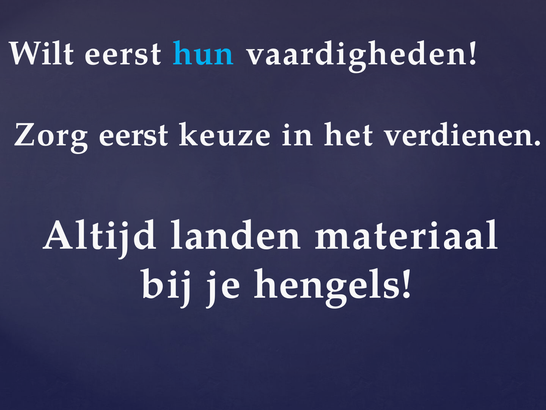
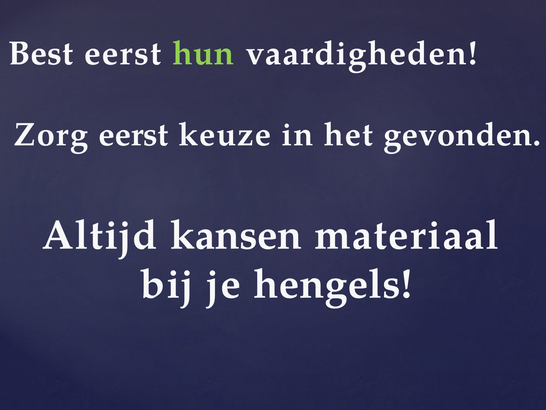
Wilt: Wilt -> Best
hun colour: light blue -> light green
verdienen: verdienen -> gevonden
landen: landen -> kansen
